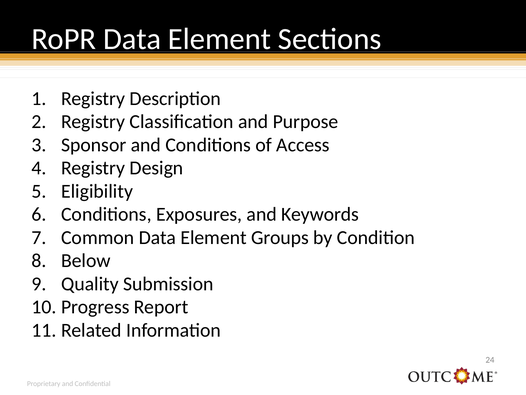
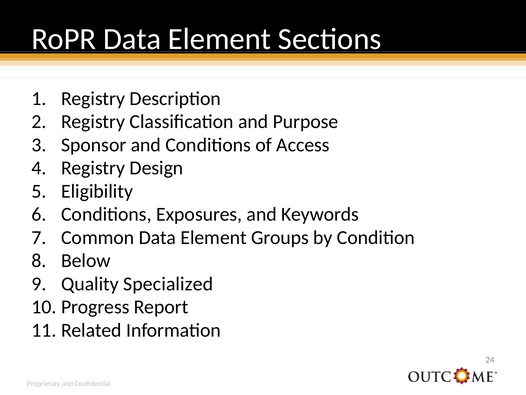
Submission: Submission -> Specialized
